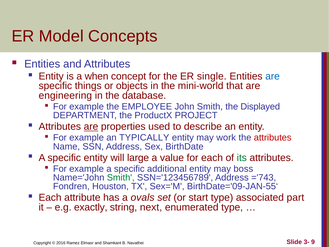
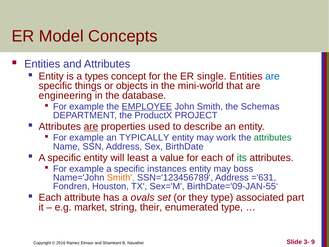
when: when -> types
EMPLOYEE underline: none -> present
Displayed: Displayed -> Schemas
attributes at (273, 138) colour: red -> green
large: large -> least
additional: additional -> instances
Smith at (121, 177) colour: green -> orange
='743: ='743 -> ='631
start: start -> they
exactly: exactly -> market
next: next -> their
